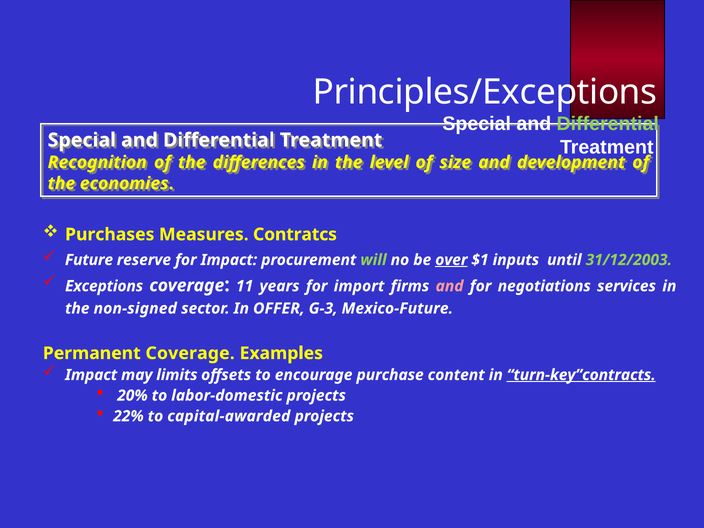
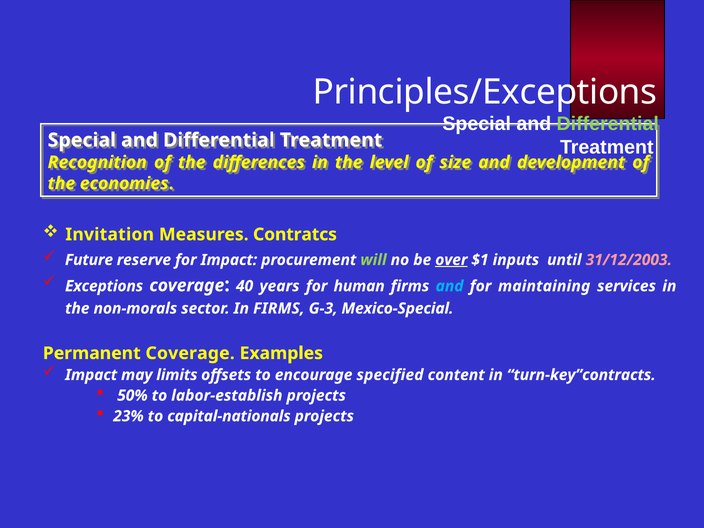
Purchases: Purchases -> Invitation
31/12/2003 colour: light green -> pink
11: 11 -> 40
import: import -> human
and at (450, 286) colour: pink -> light blue
negotiations: negotiations -> maintaining
non-signed: non-signed -> non-morals
In OFFER: OFFER -> FIRMS
Mexico-Future: Mexico-Future -> Mexico-Special
purchase: purchase -> specified
turn-key”contracts underline: present -> none
20%: 20% -> 50%
labor-domestic: labor-domestic -> labor-establish
22%: 22% -> 23%
capital-awarded: capital-awarded -> capital-nationals
